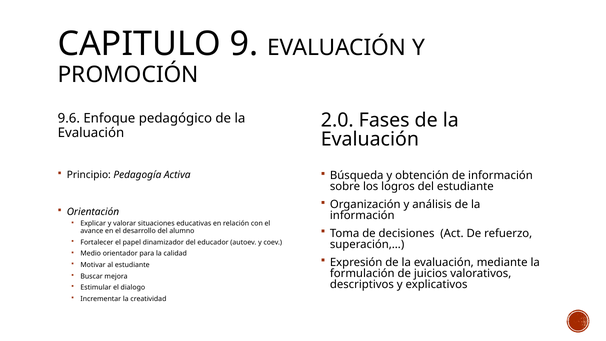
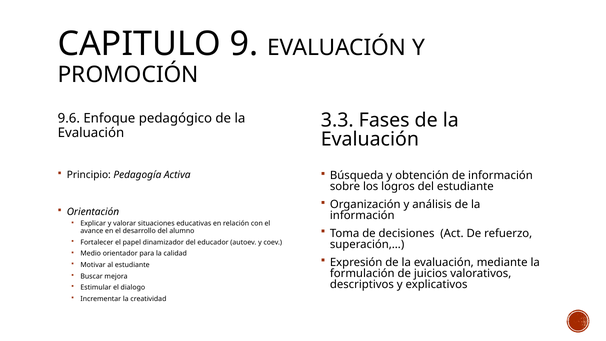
2.0: 2.0 -> 3.3
